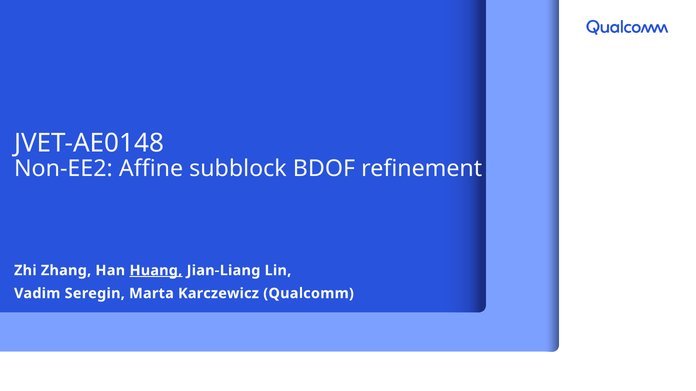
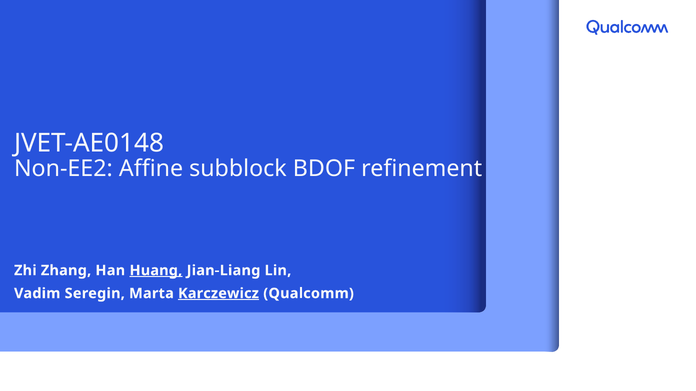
Karczewicz underline: none -> present
